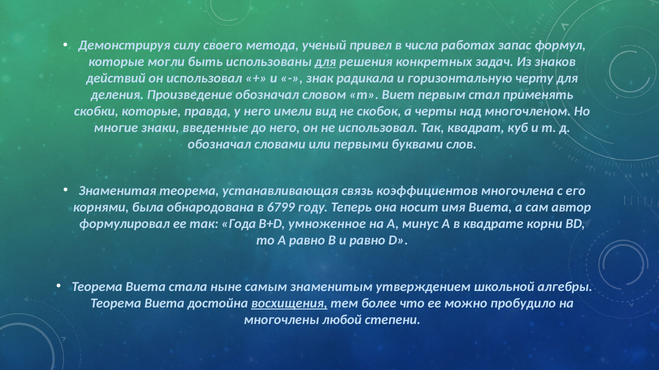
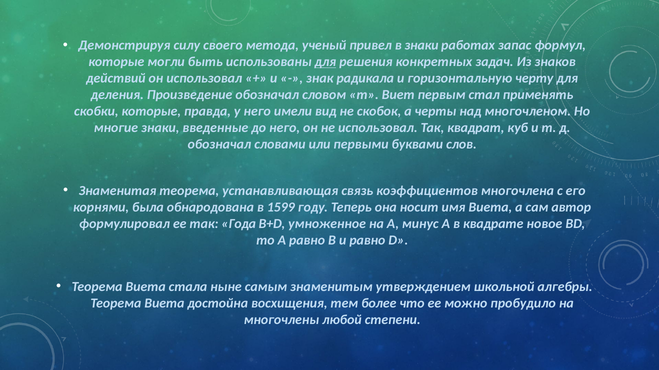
в числа: числа -> знаки
6799: 6799 -> 1599
корни: корни -> новое
восхищения underline: present -> none
